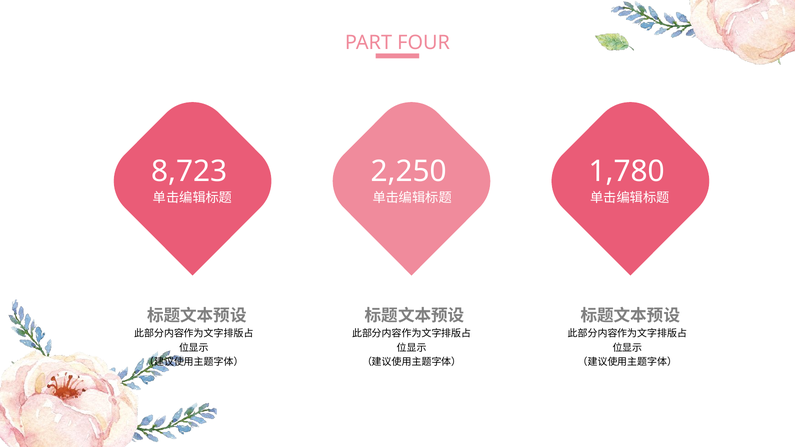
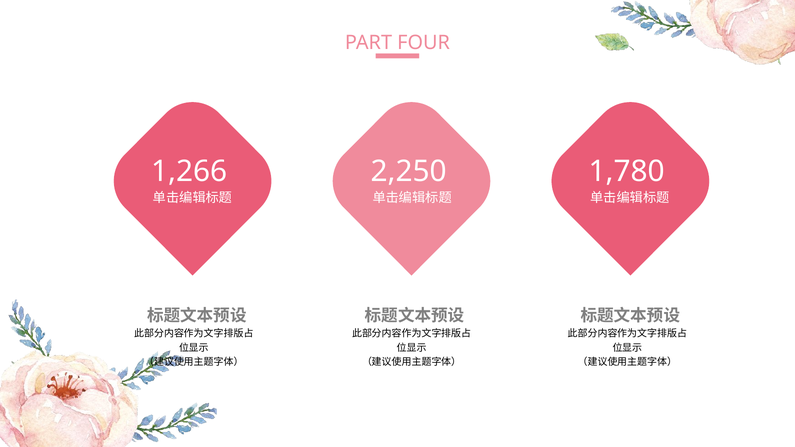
8,723: 8,723 -> 1,266
